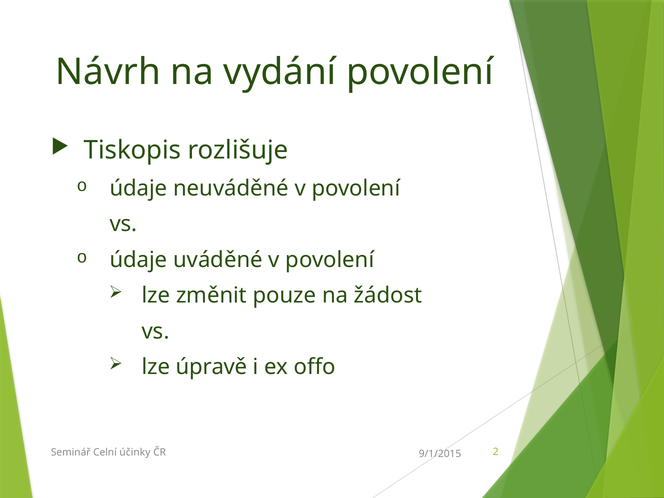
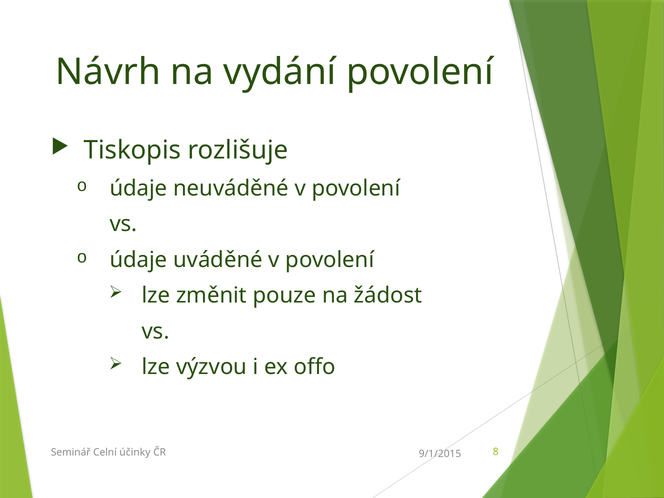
úpravě: úpravě -> výzvou
2: 2 -> 8
